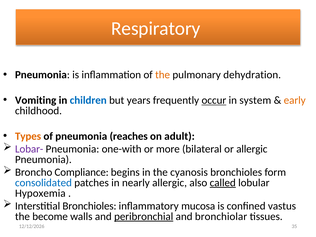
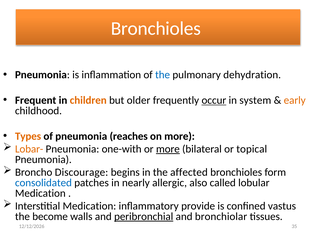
Respiratory at (156, 28): Respiratory -> Bronchioles
the at (163, 75) colour: orange -> blue
Vomiting: Vomiting -> Frequent
children colour: blue -> orange
years: years -> older
on adult: adult -> more
Lobar- colour: purple -> orange
more at (168, 149) underline: none -> present
or allergic: allergic -> topical
Compliance: Compliance -> Discourage
cyanosis: cyanosis -> affected
called underline: present -> none
Hypoxemia at (40, 193): Hypoxemia -> Medication
Interstitial Bronchioles: Bronchioles -> Medication
mucosa: mucosa -> provide
